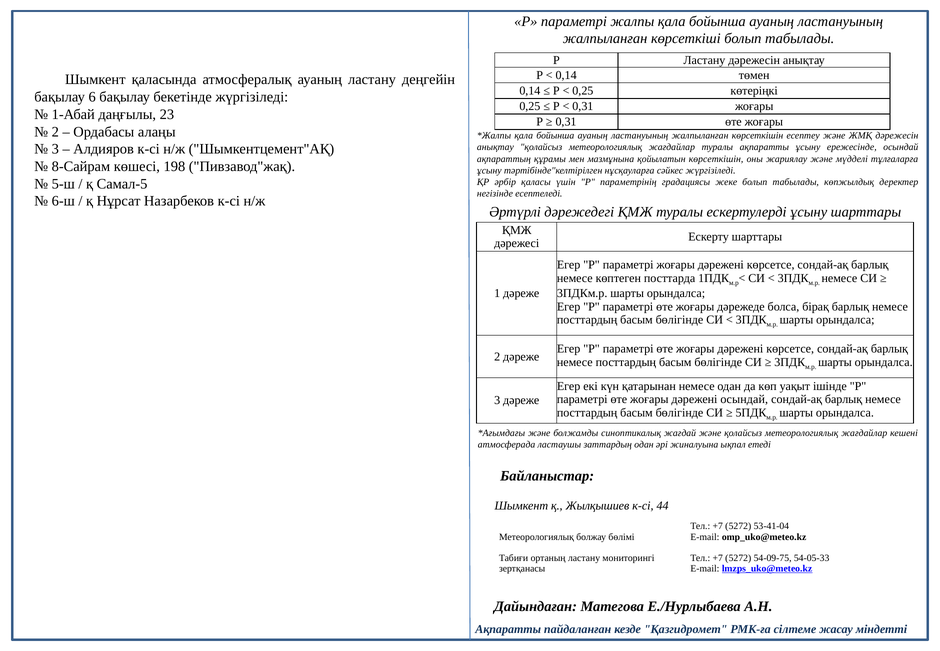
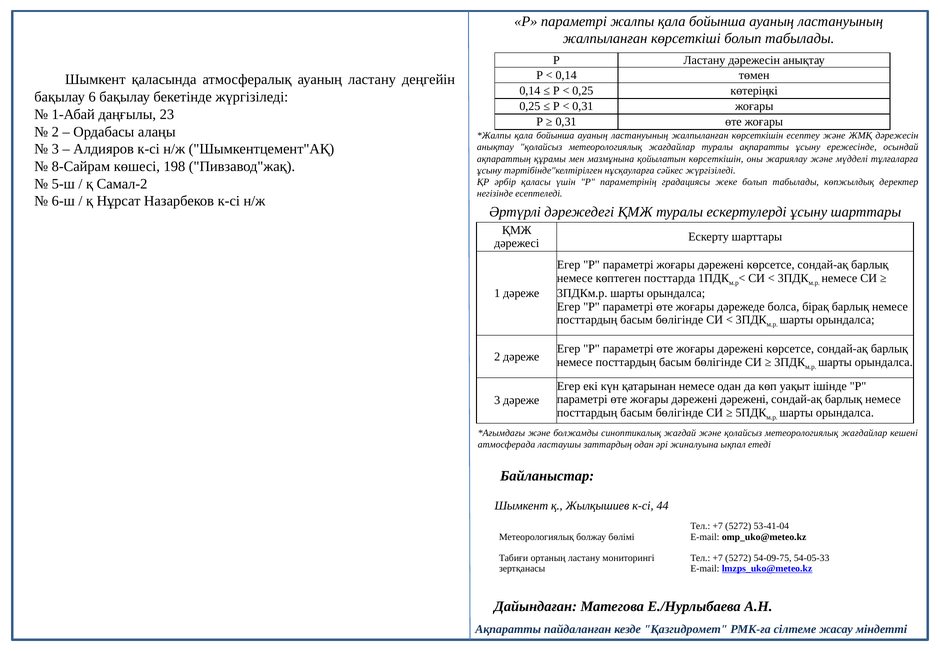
Самал-5: Самал-5 -> Самал-2
дәрежені осындай: осындай -> дәрежені
